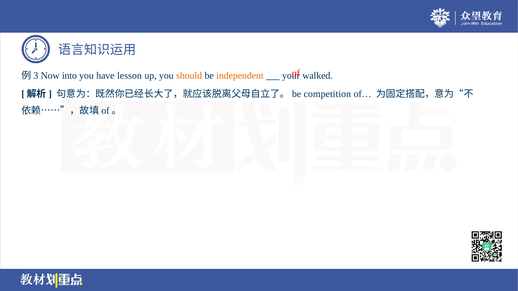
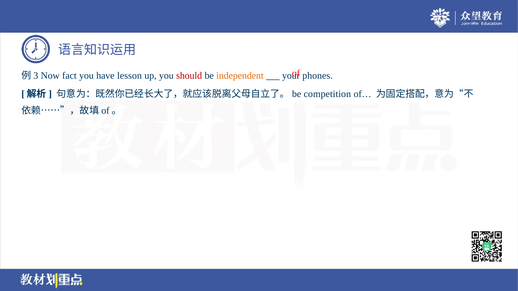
into: into -> fact
should colour: orange -> red
walked: walked -> phones
